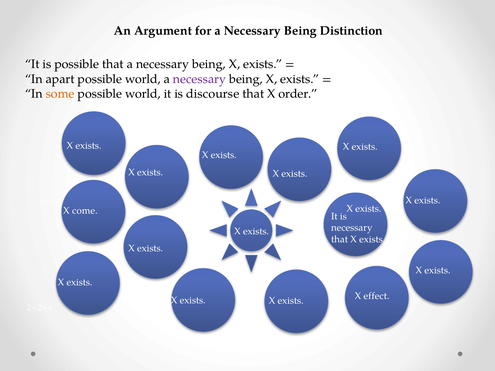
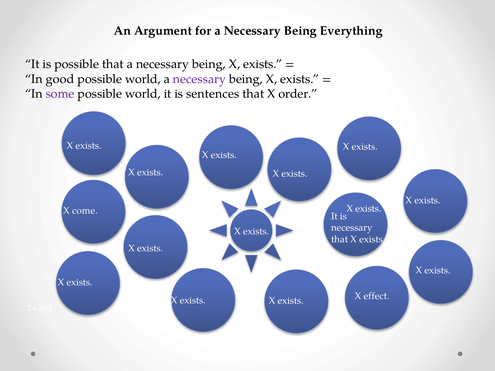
Distinction: Distinction -> Everything
apart: apart -> good
some colour: orange -> purple
discourse: discourse -> sentences
